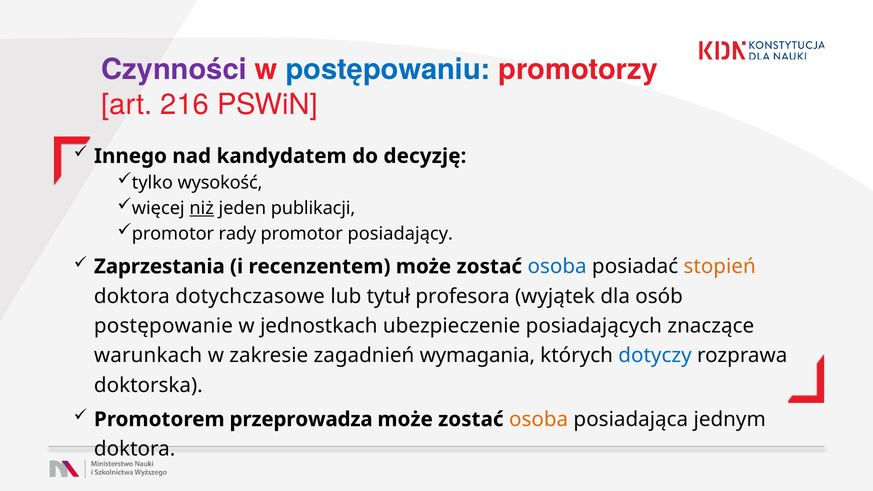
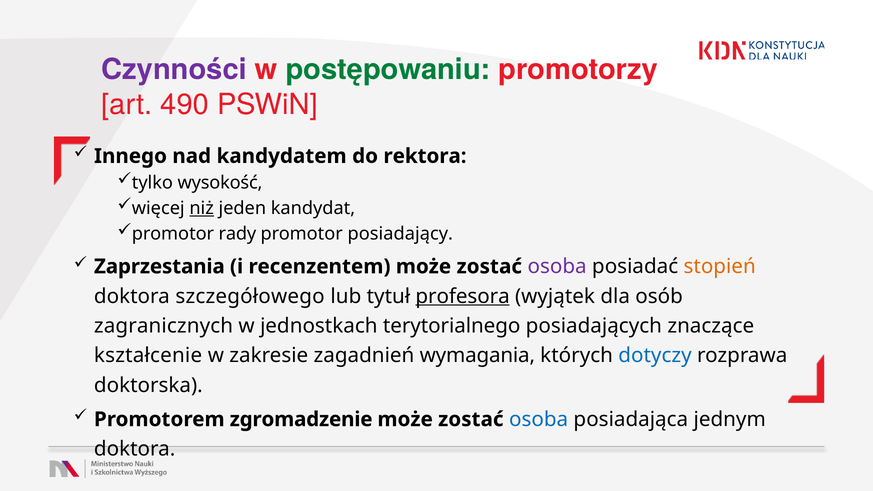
postępowaniu colour: blue -> green
216: 216 -> 490
decyzję: decyzję -> rektora
publikacji: publikacji -> kandydat
osoba at (557, 267) colour: blue -> purple
dotychczasowe: dotychczasowe -> szczegółowego
profesora underline: none -> present
postępowanie: postępowanie -> zagranicznych
ubezpieczenie: ubezpieczenie -> terytorialnego
warunkach: warunkach -> kształcenie
przeprowadza: przeprowadza -> zgromadzenie
osoba at (539, 419) colour: orange -> blue
